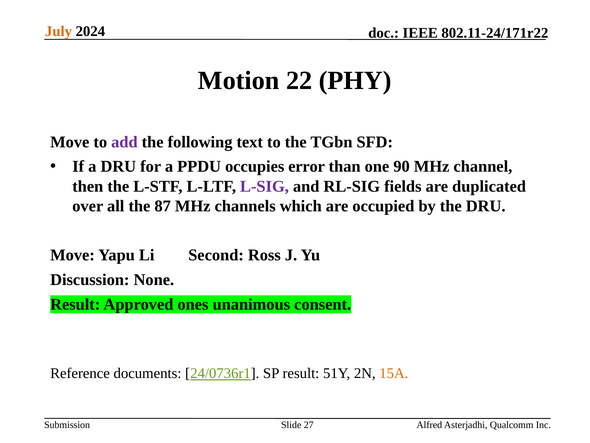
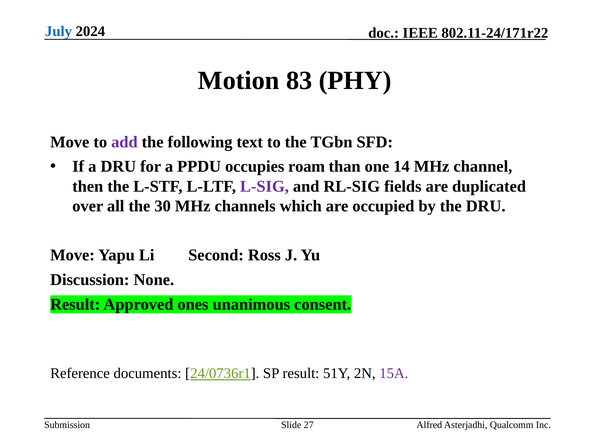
July colour: orange -> blue
22: 22 -> 83
error: error -> roam
90: 90 -> 14
87: 87 -> 30
15A colour: orange -> purple
